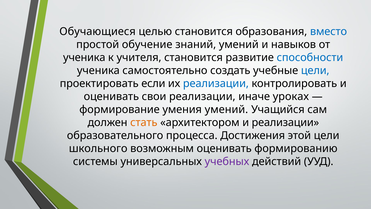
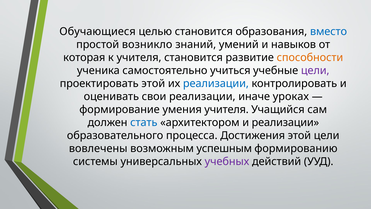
обучение: обучение -> возникло
ученика at (84, 57): ученика -> которая
способности colour: blue -> orange
создать: создать -> учиться
цели at (315, 70) colour: blue -> purple
проектировать если: если -> этой
умения умений: умений -> учителя
стать colour: orange -> blue
школьного: школьного -> вовлечены
возможным оценивать: оценивать -> успешным
